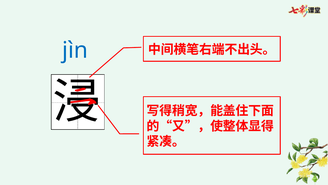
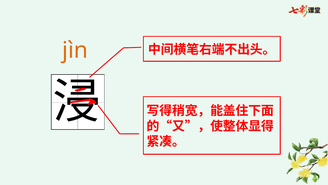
jìn colour: blue -> orange
